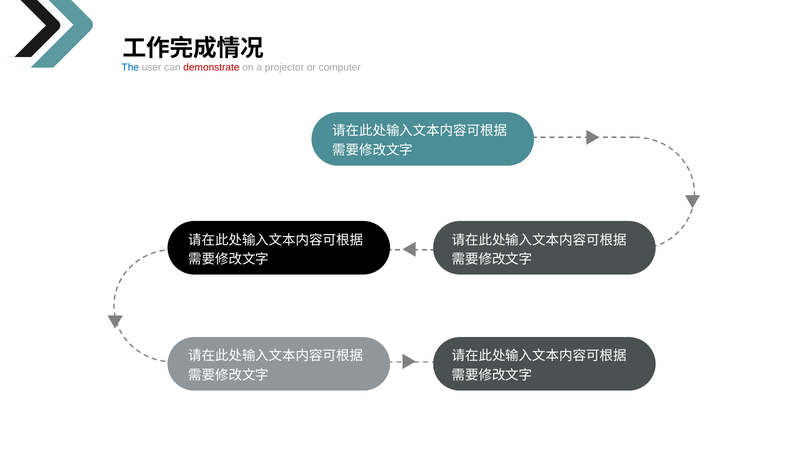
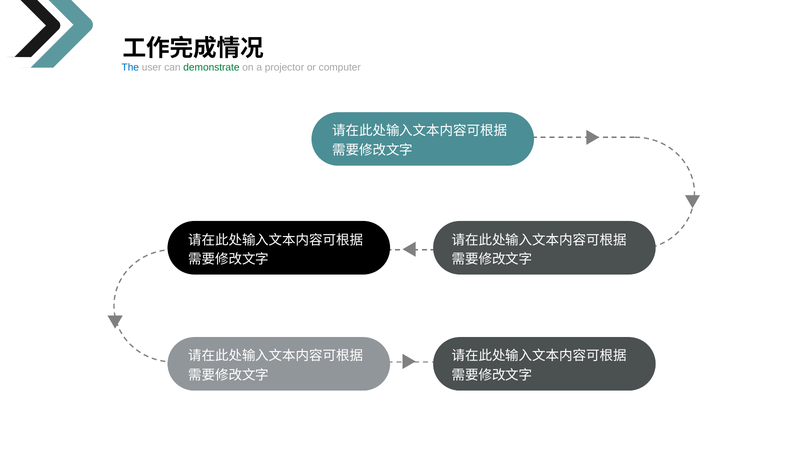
demonstrate colour: red -> green
